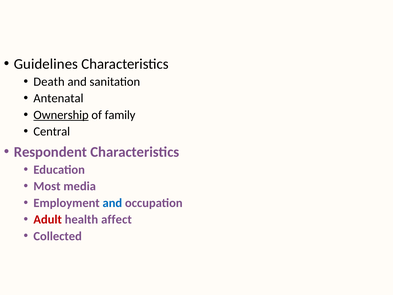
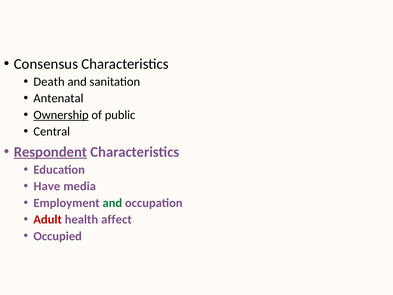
Guidelines: Guidelines -> Consensus
family: family -> public
Respondent underline: none -> present
Most: Most -> Have
and at (112, 203) colour: blue -> green
Collected: Collected -> Occupied
